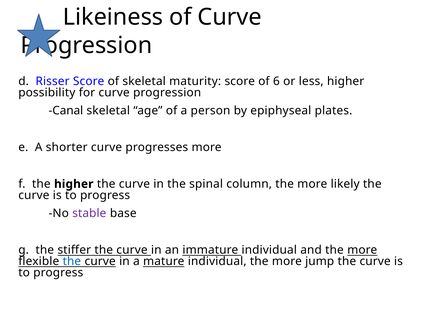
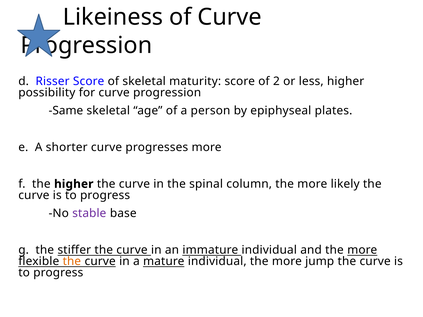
6: 6 -> 2
Canal: Canal -> Same
the at (72, 261) colour: blue -> orange
